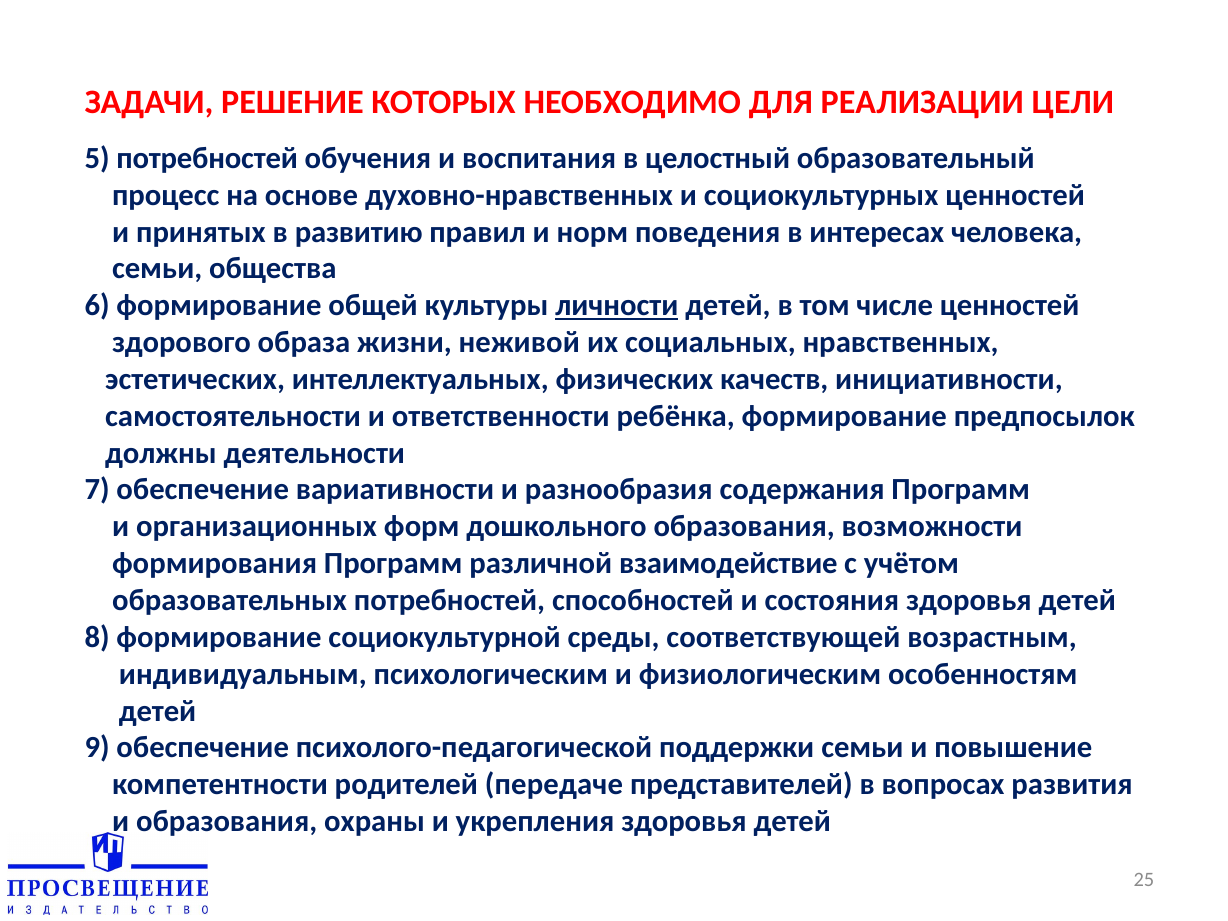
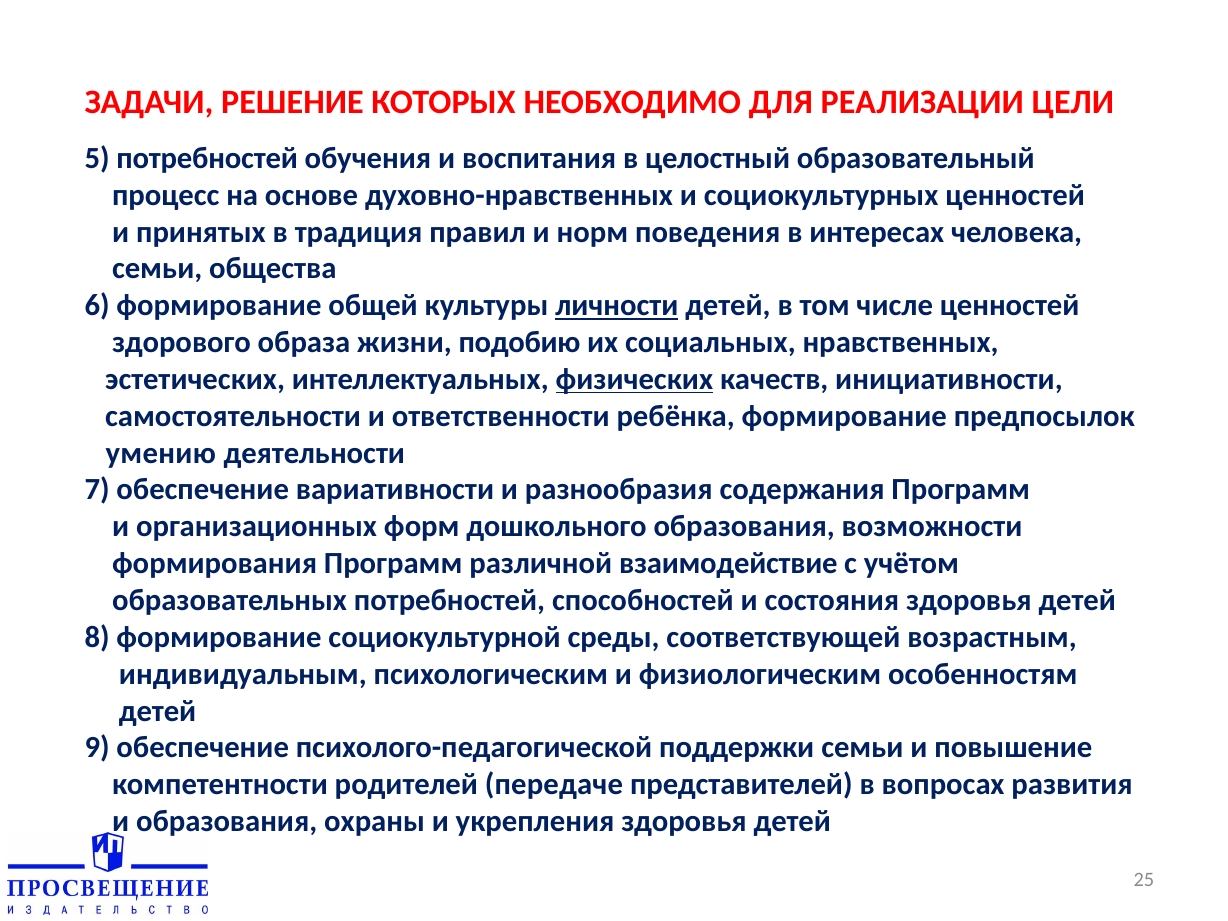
развитию: развитию -> традиция
неживой: неживой -> подобию
физических underline: none -> present
должны: должны -> умению
